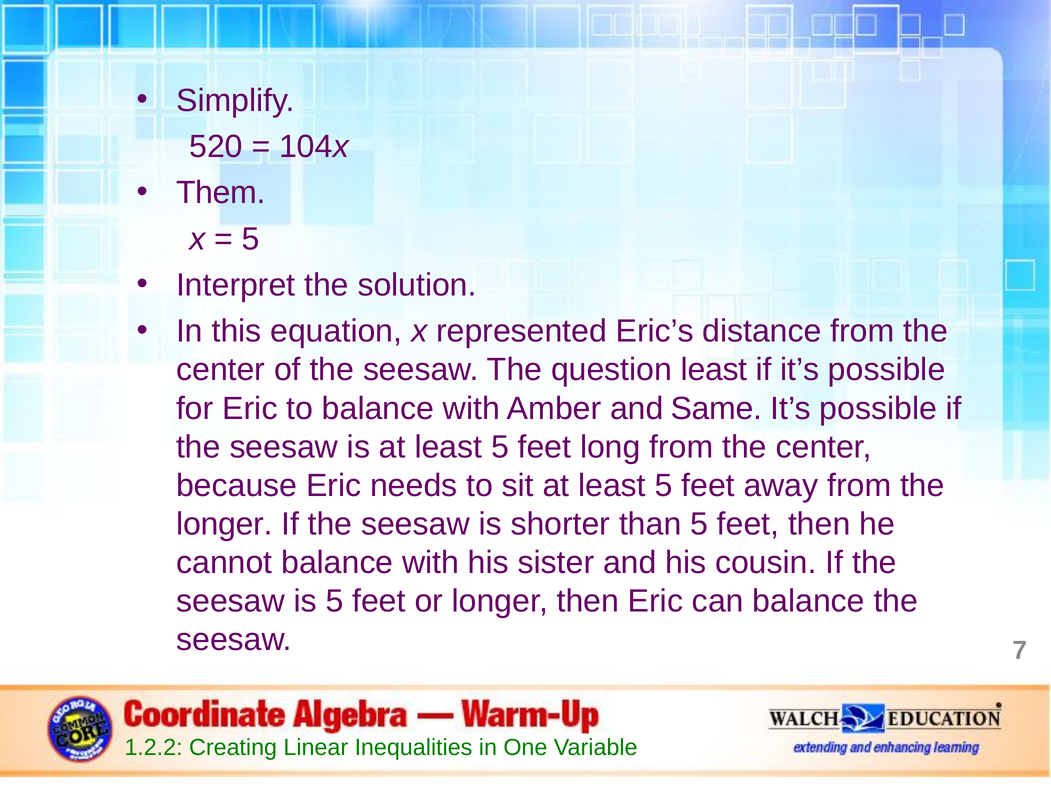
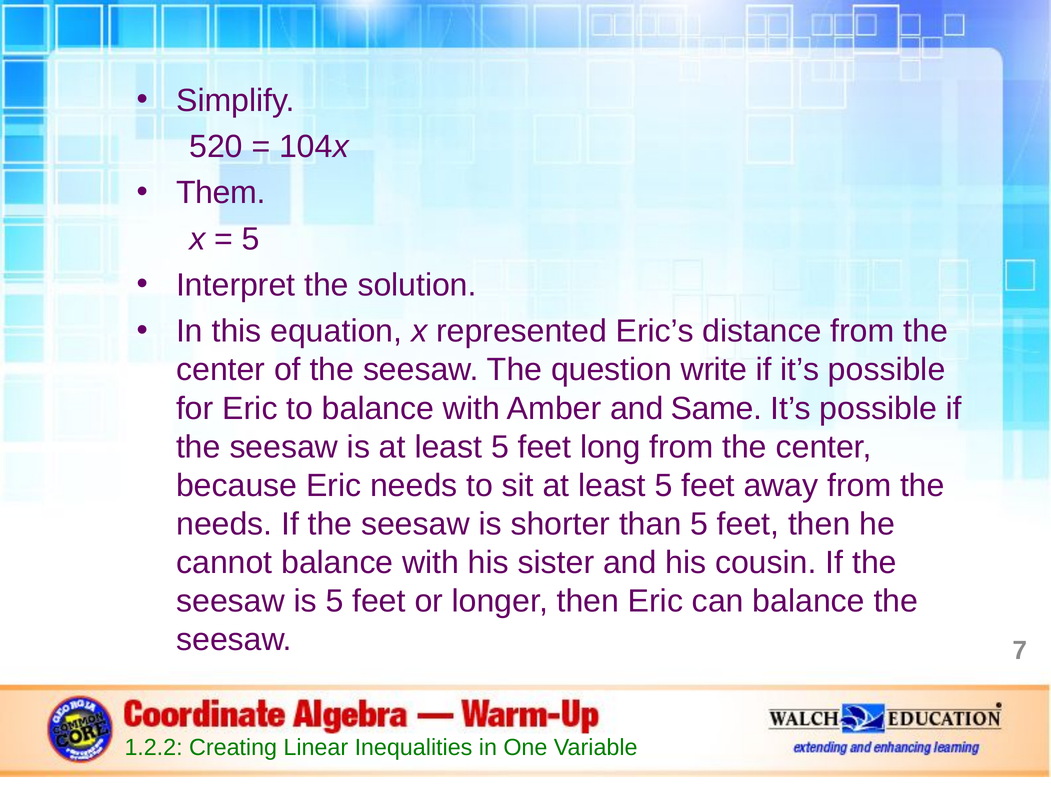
question least: least -> write
longer at (224, 524): longer -> needs
